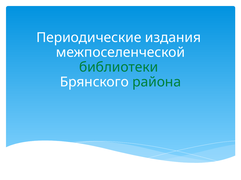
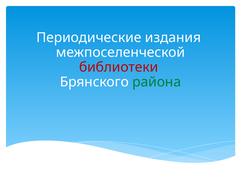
библиотеки colour: green -> red
